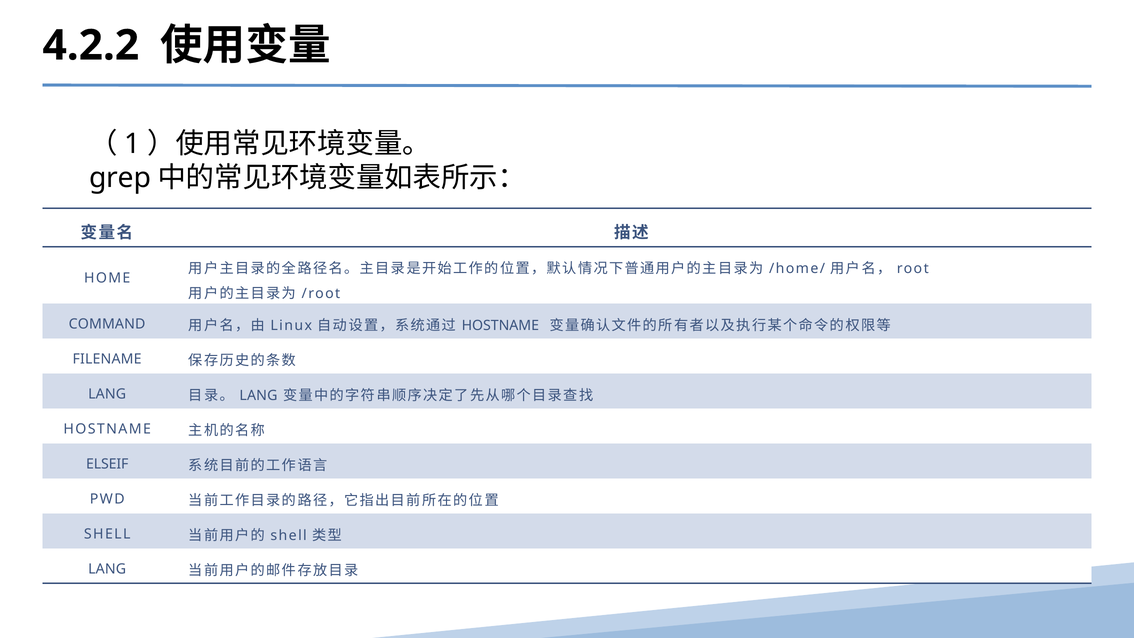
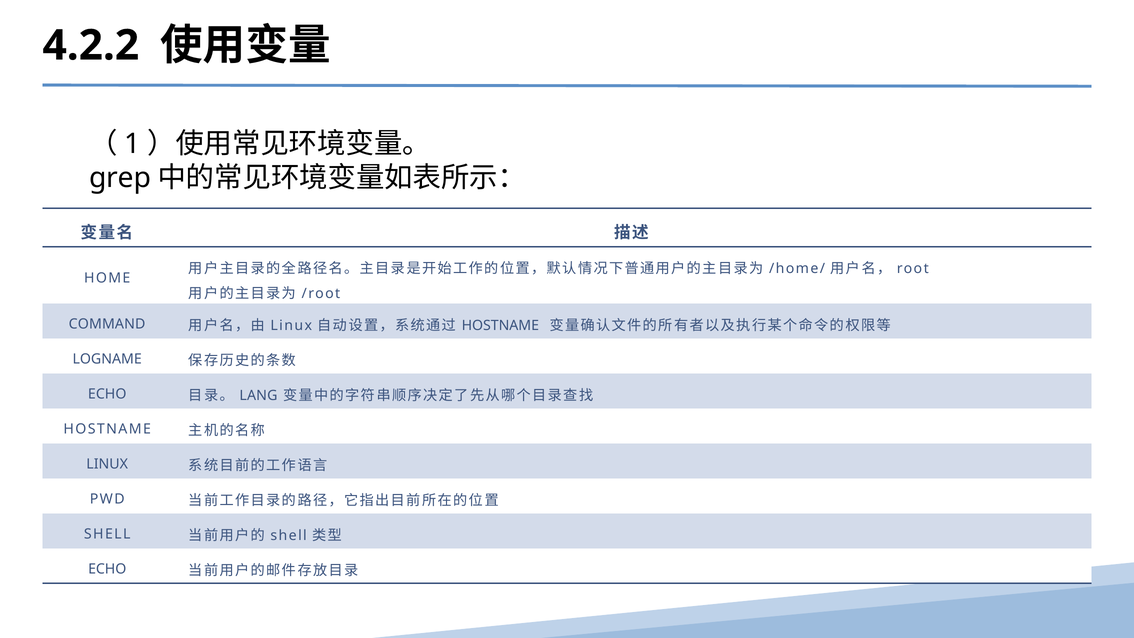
FILENAME: FILENAME -> LOGNAME
LANG at (107, 394): LANG -> ECHO
ELSEIF at (107, 464): ELSEIF -> LINUX
LANG at (107, 569): LANG -> ECHO
